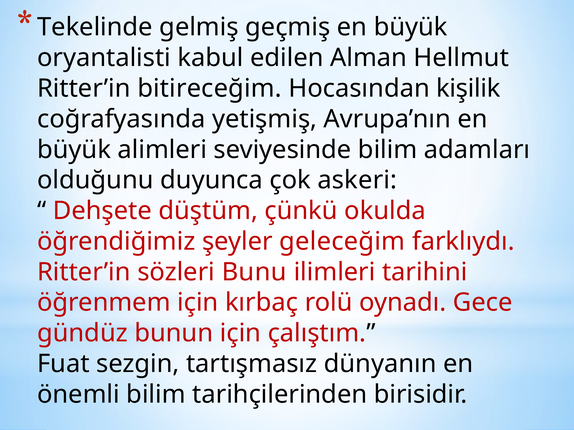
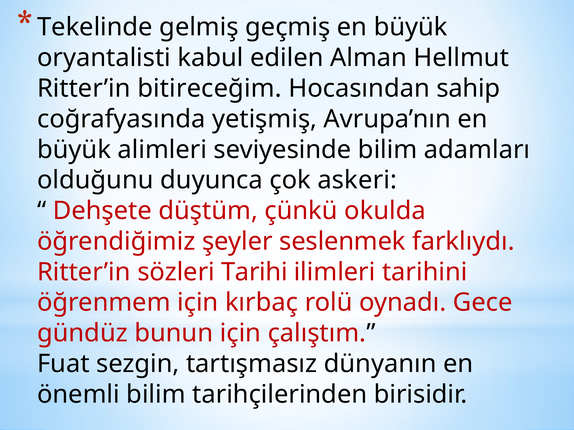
kişilik: kişilik -> sahip
geleceğim: geleceğim -> seslenmek
Bunu: Bunu -> Tarihi
